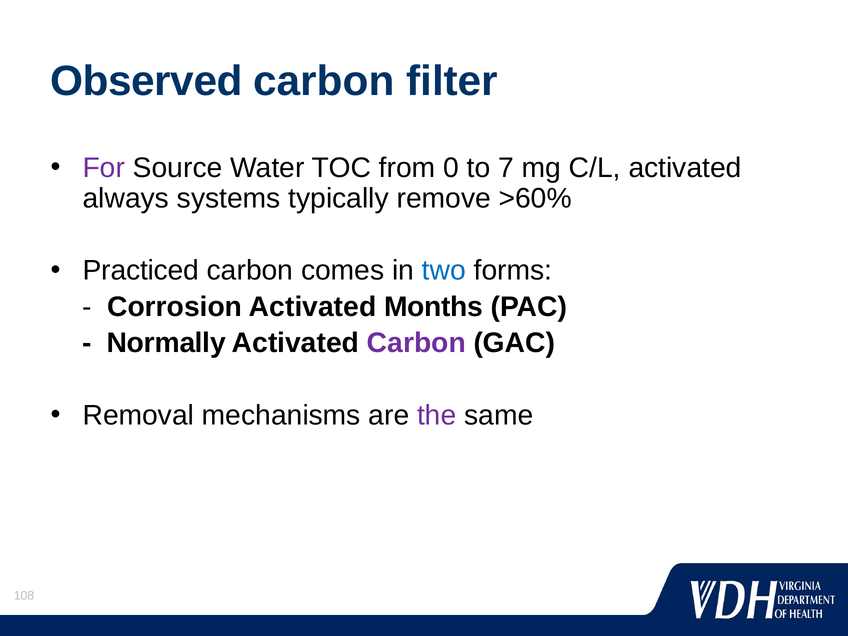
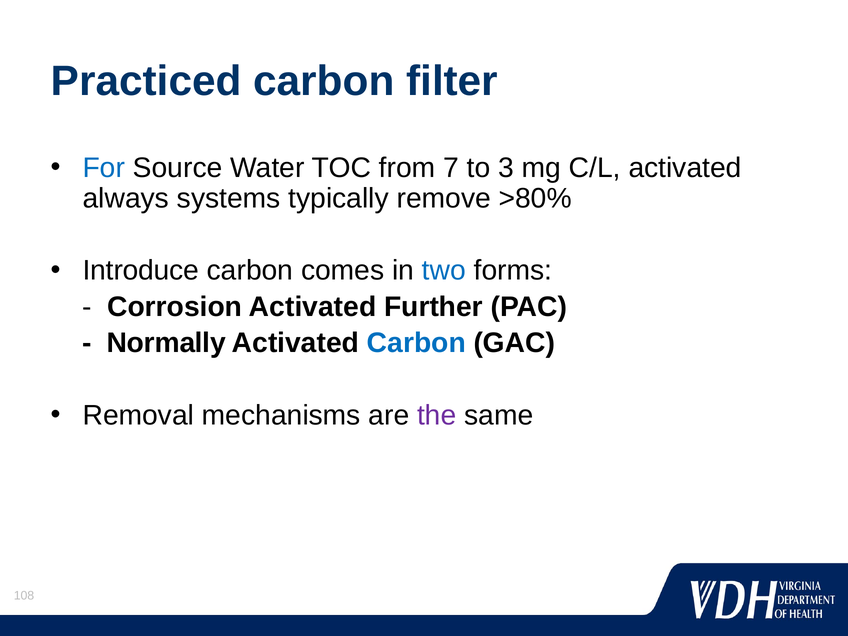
Observed: Observed -> Practiced
For colour: purple -> blue
0: 0 -> 7
7: 7 -> 3
>60%: >60% -> >80%
Practiced: Practiced -> Introduce
Months: Months -> Further
Carbon at (416, 343) colour: purple -> blue
